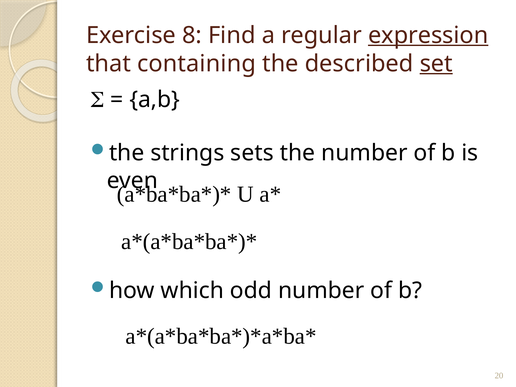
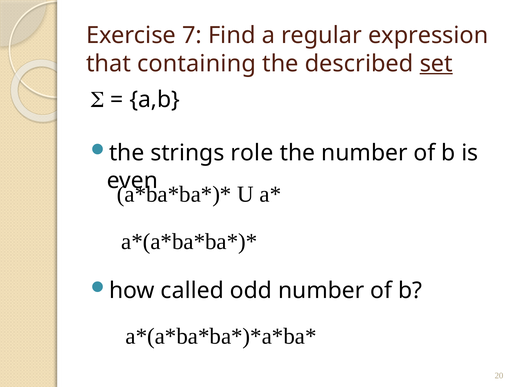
8: 8 -> 7
expression underline: present -> none
sets: sets -> role
which: which -> called
